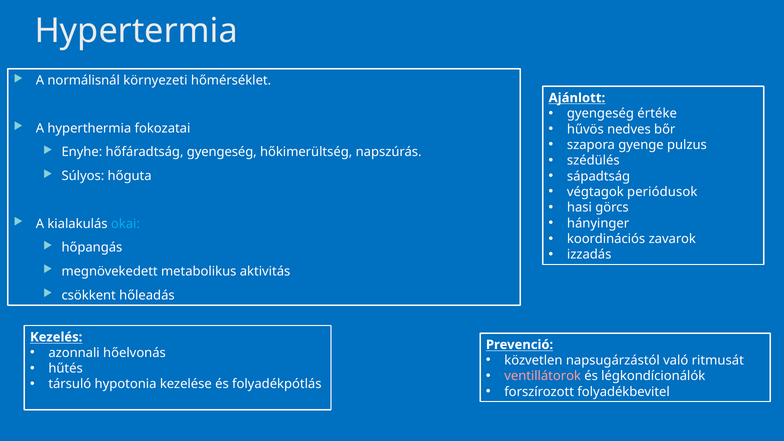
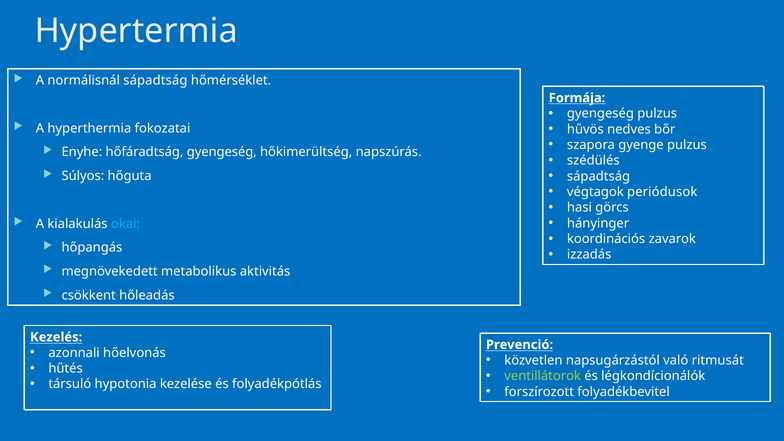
normálisnál környezeti: környezeti -> sápadtság
Ajánlott: Ajánlott -> Formája
gyengeség értéke: értéke -> pulzus
ventillátorok colour: pink -> light green
